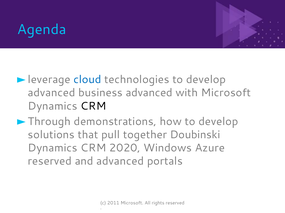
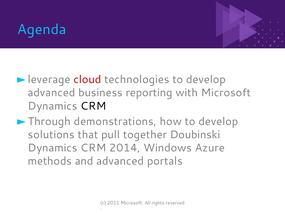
cloud colour: blue -> red
business advanced: advanced -> reporting
2020: 2020 -> 2014
reserved at (50, 162): reserved -> methods
